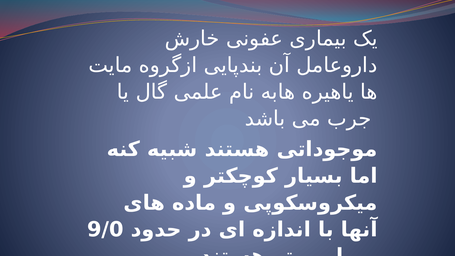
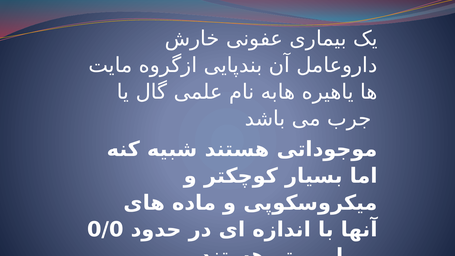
9/0: 9/0 -> 0/0
